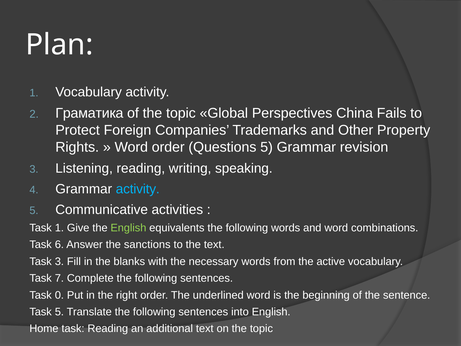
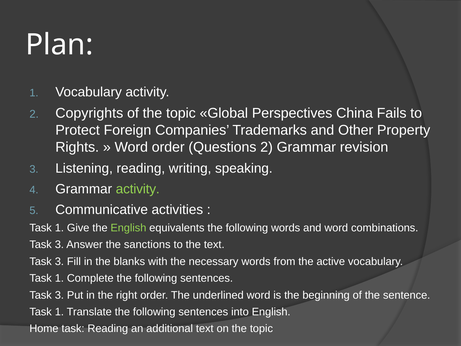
Граматика: Граматика -> Copyrights
Questions 5: 5 -> 2
activity at (138, 189) colour: light blue -> light green
6 at (59, 245): 6 -> 3
7 at (59, 278): 7 -> 1
0 at (59, 295): 0 -> 3
5 at (59, 312): 5 -> 1
